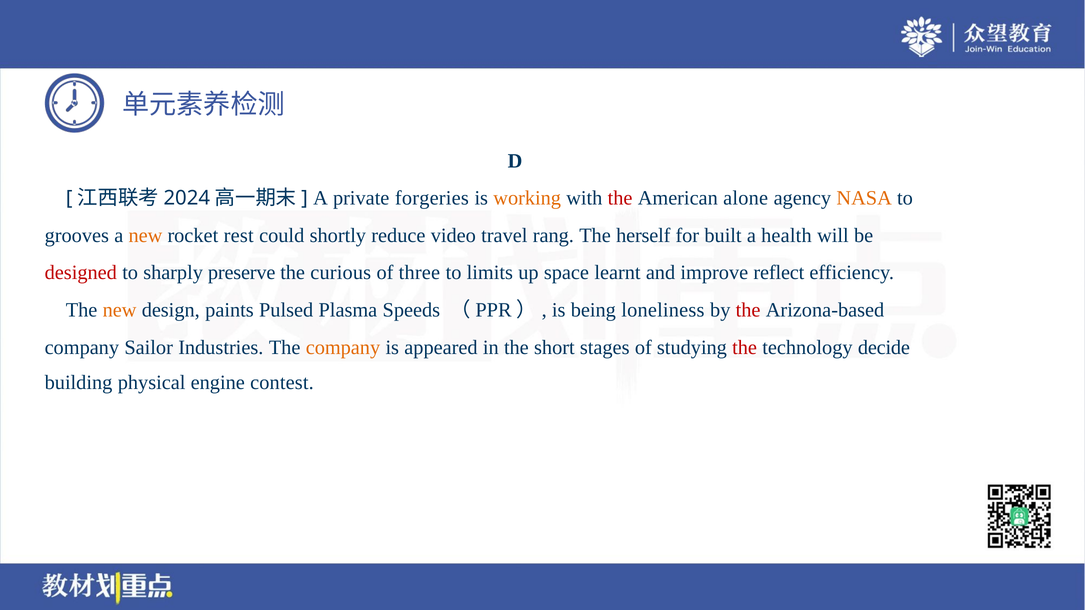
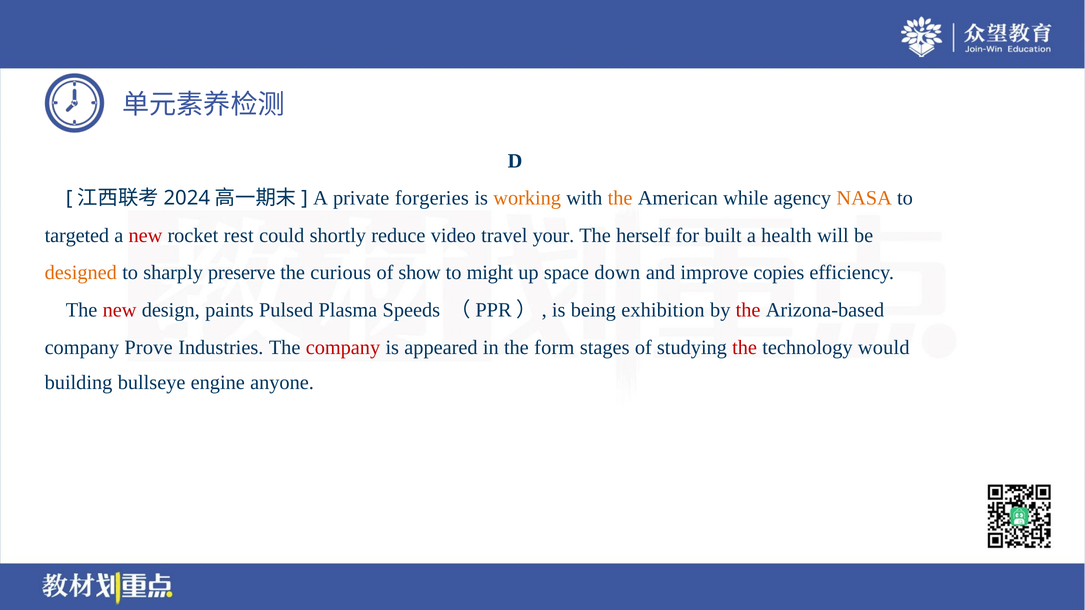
the at (620, 198) colour: red -> orange
alone: alone -> while
grooves: grooves -> targeted
new at (145, 236) colour: orange -> red
rang: rang -> your
designed colour: red -> orange
three: three -> show
limits: limits -> might
learnt: learnt -> down
reflect: reflect -> copies
new at (120, 310) colour: orange -> red
loneliness: loneliness -> exhibition
Sailor: Sailor -> Prove
company at (343, 347) colour: orange -> red
short: short -> form
decide: decide -> would
physical: physical -> bullseye
contest: contest -> anyone
